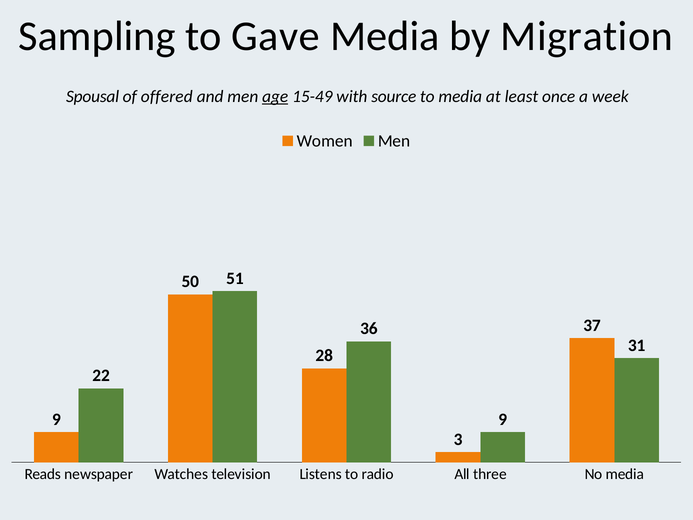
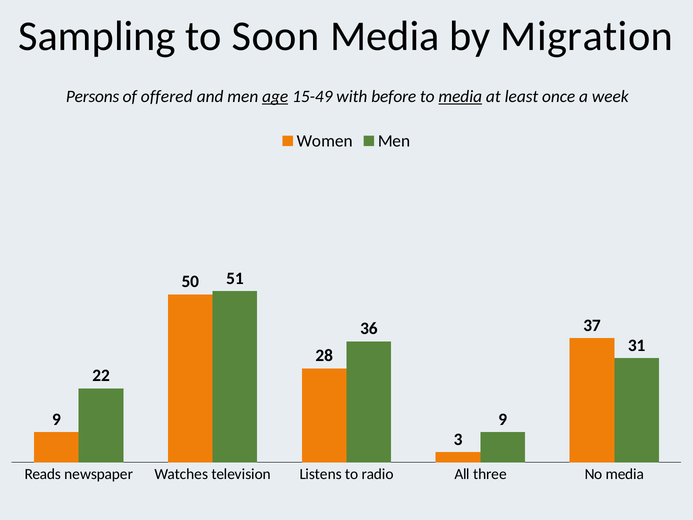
Gave: Gave -> Soon
Spousal: Spousal -> Persons
source: source -> before
media at (460, 97) underline: none -> present
